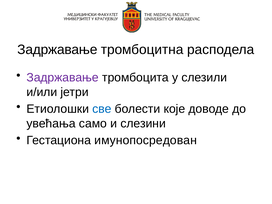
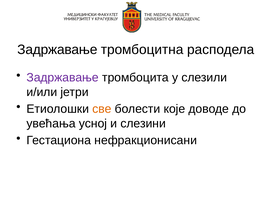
све colour: blue -> orange
само: само -> усној
имунопосредован: имунопосредован -> нефракционисани
